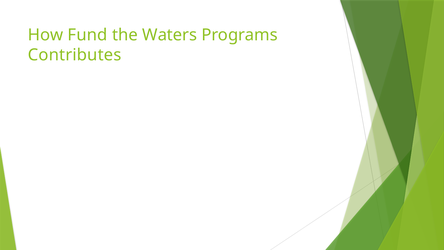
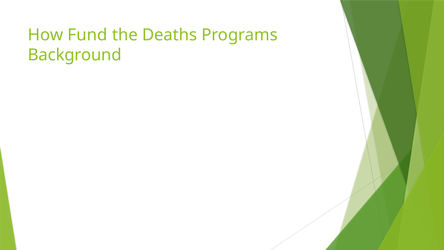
Waters: Waters -> Deaths
Contributes: Contributes -> Background
